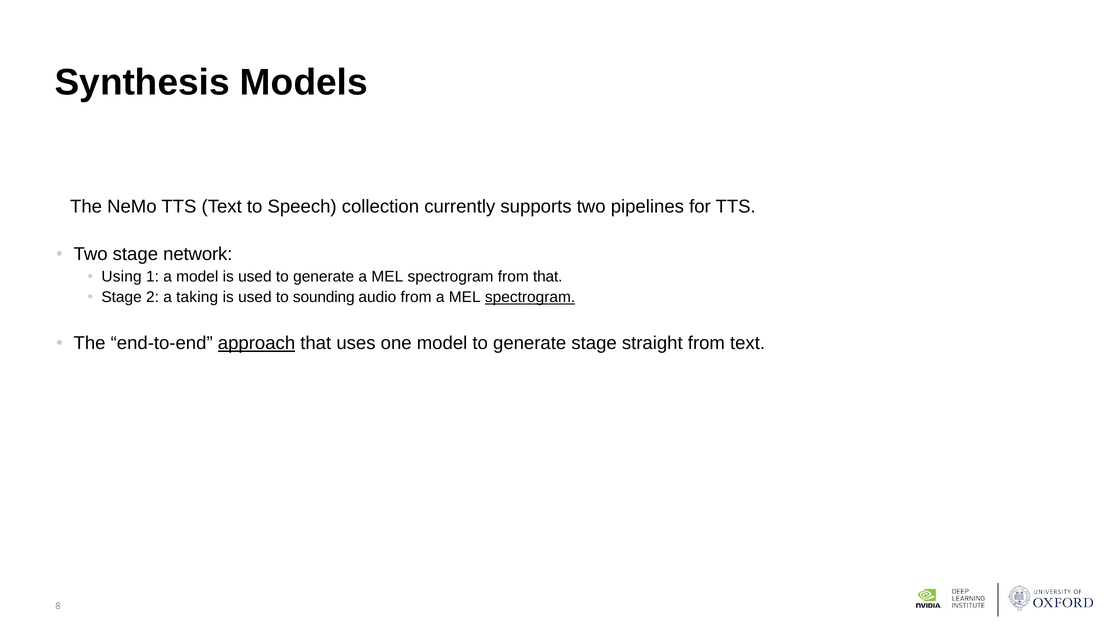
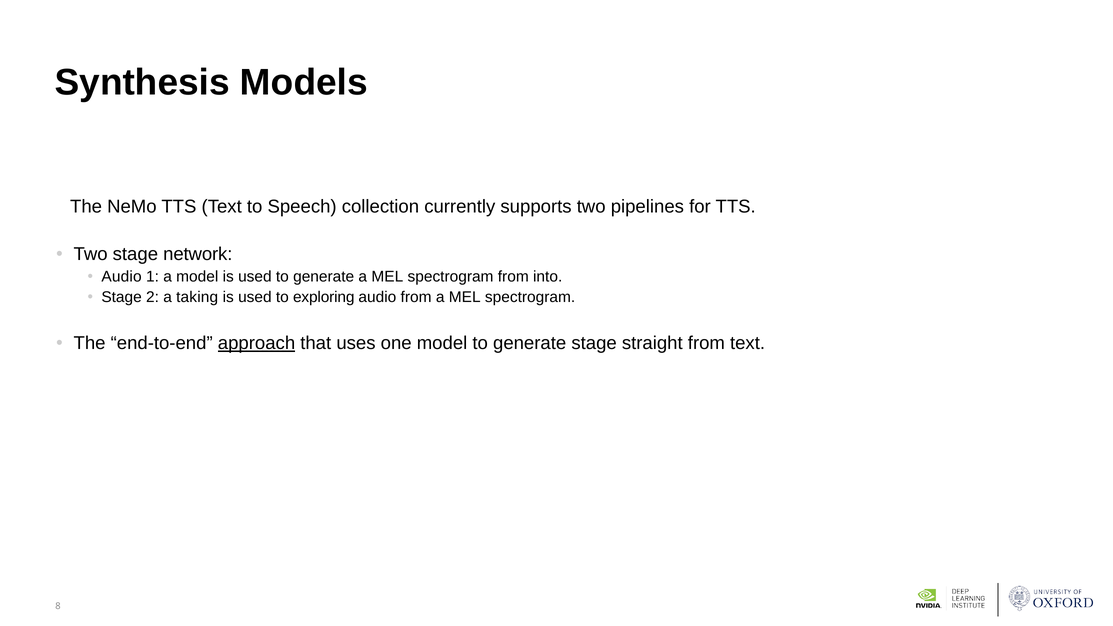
Using at (122, 277): Using -> Audio
from that: that -> into
sounding: sounding -> exploring
spectrogram at (530, 297) underline: present -> none
